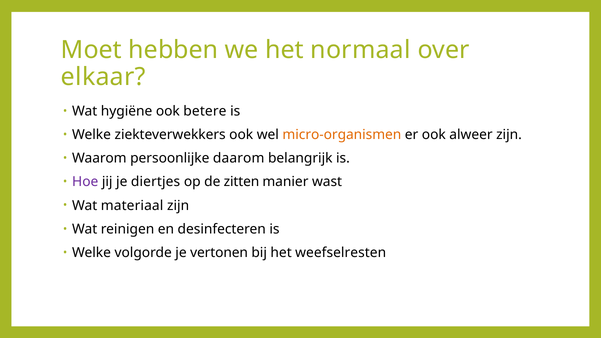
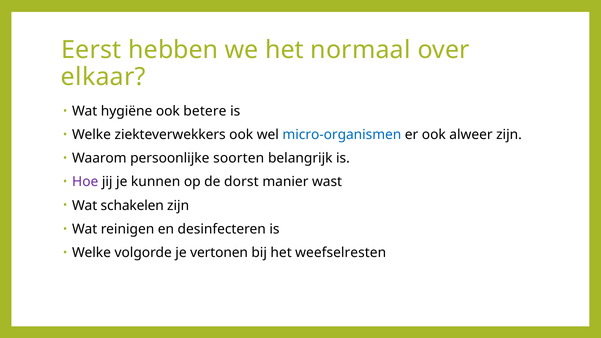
Moet: Moet -> Eerst
micro-organismen colour: orange -> blue
daarom: daarom -> soorten
diertjes: diertjes -> kunnen
zitten: zitten -> dorst
materiaal: materiaal -> schakelen
